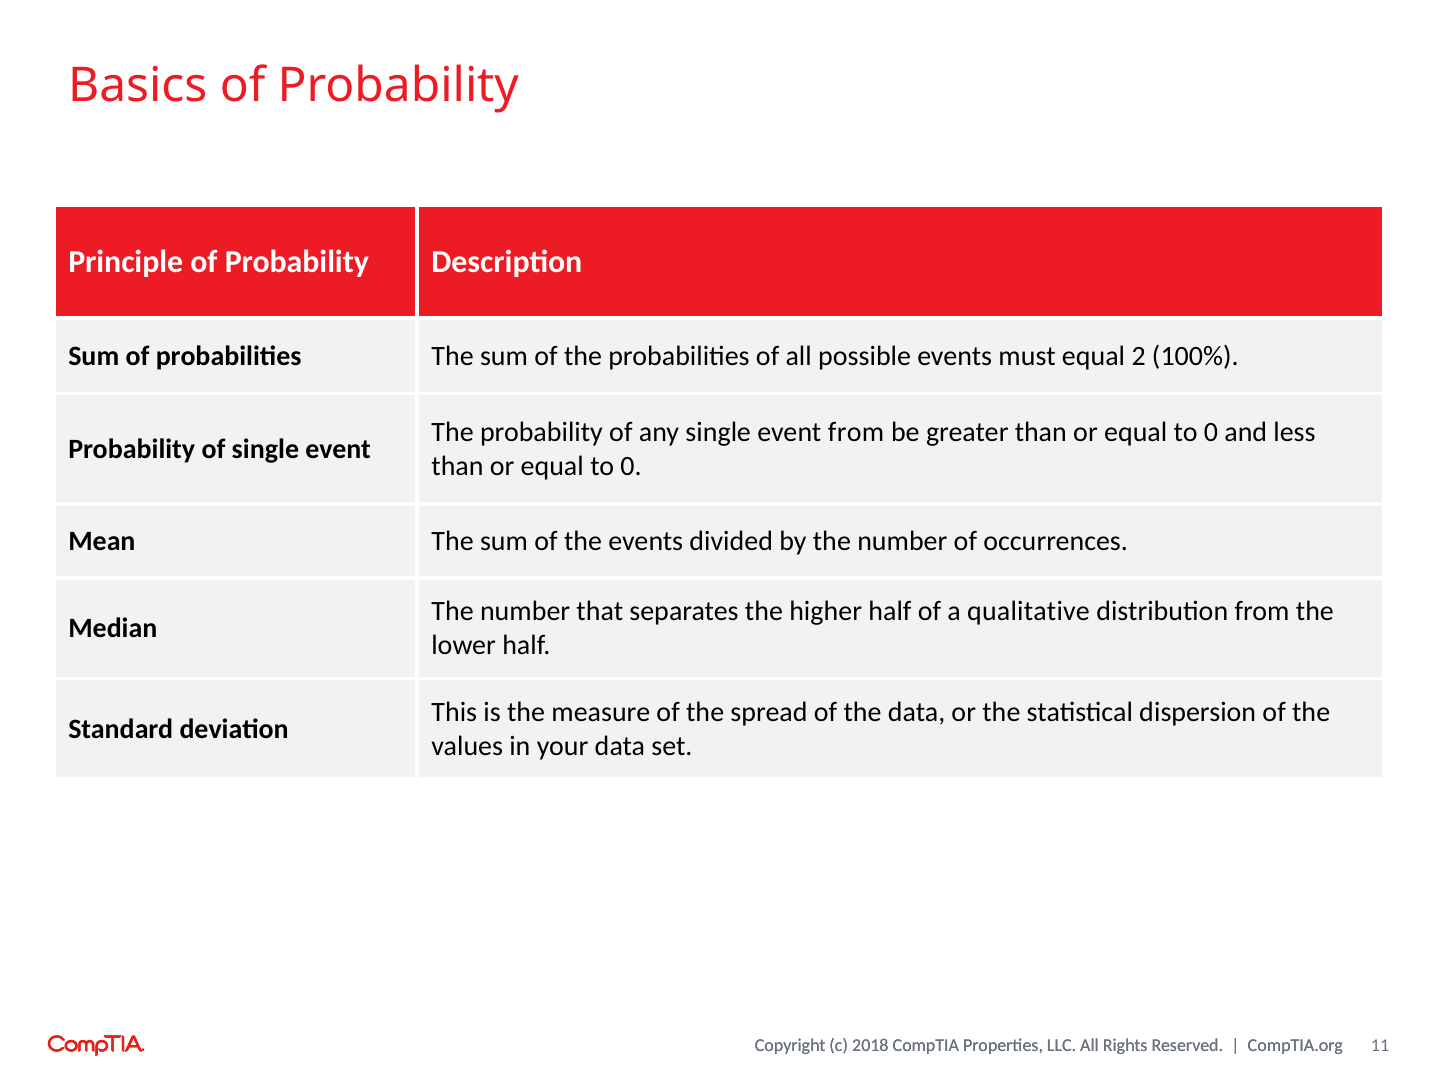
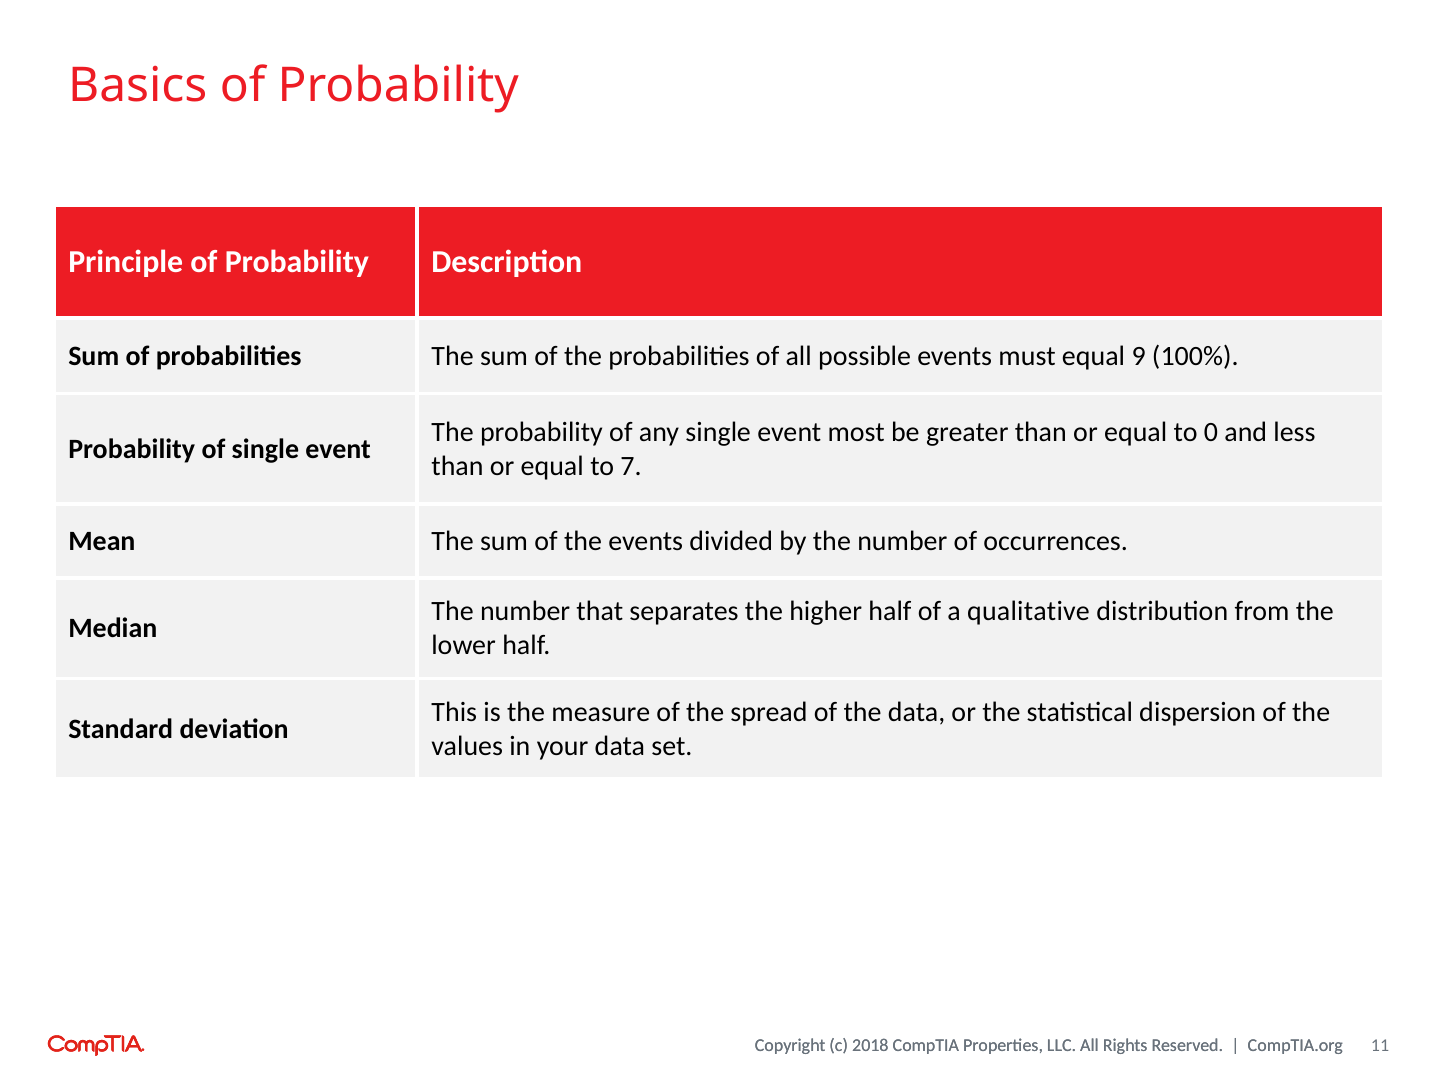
2: 2 -> 9
event from: from -> most
0 at (631, 466): 0 -> 7
